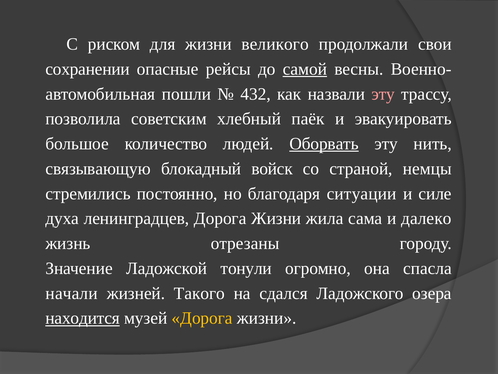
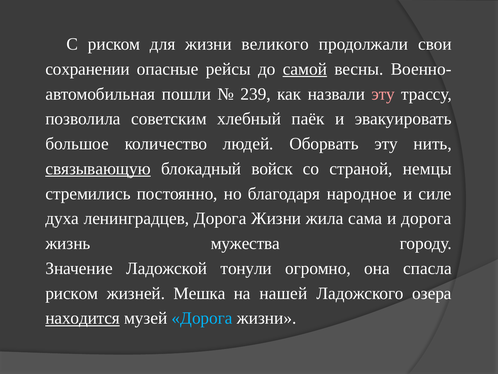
432: 432 -> 239
Оборвать underline: present -> none
связывающую underline: none -> present
ситуации: ситуации -> народное
и далеко: далеко -> дорога
отрезаны: отрезаны -> мужества
начали at (72, 293): начали -> риском
Такого: Такого -> Мешка
сдался: сдался -> нашей
Дорога at (202, 318) colour: yellow -> light blue
